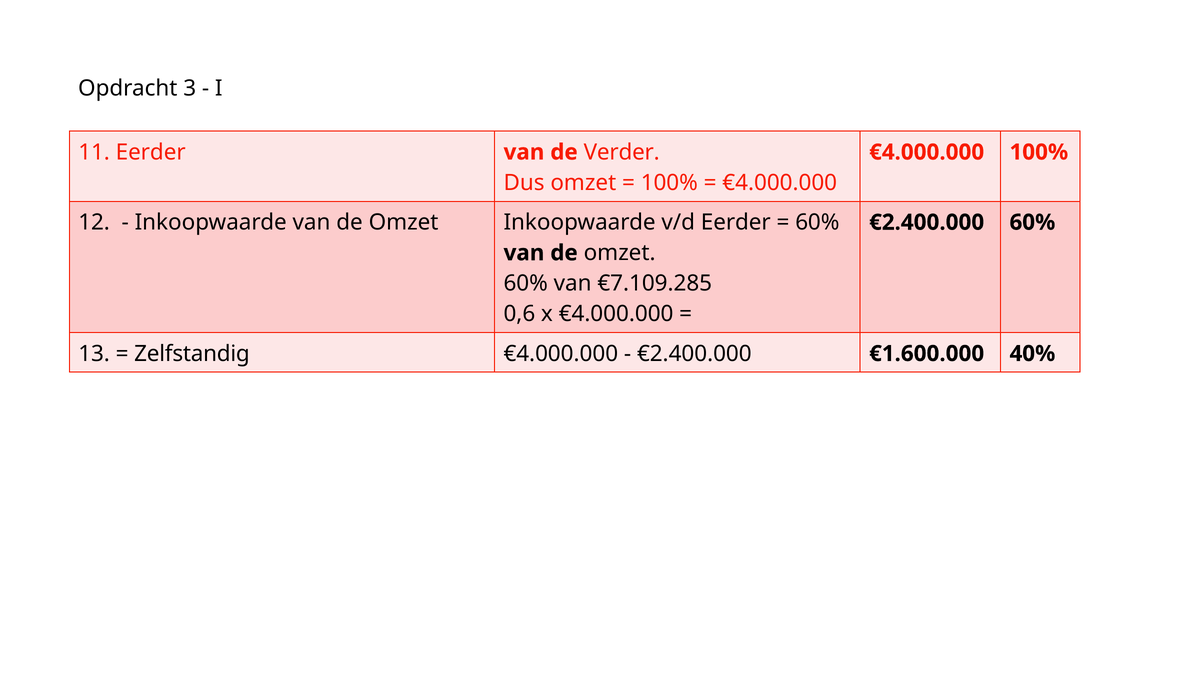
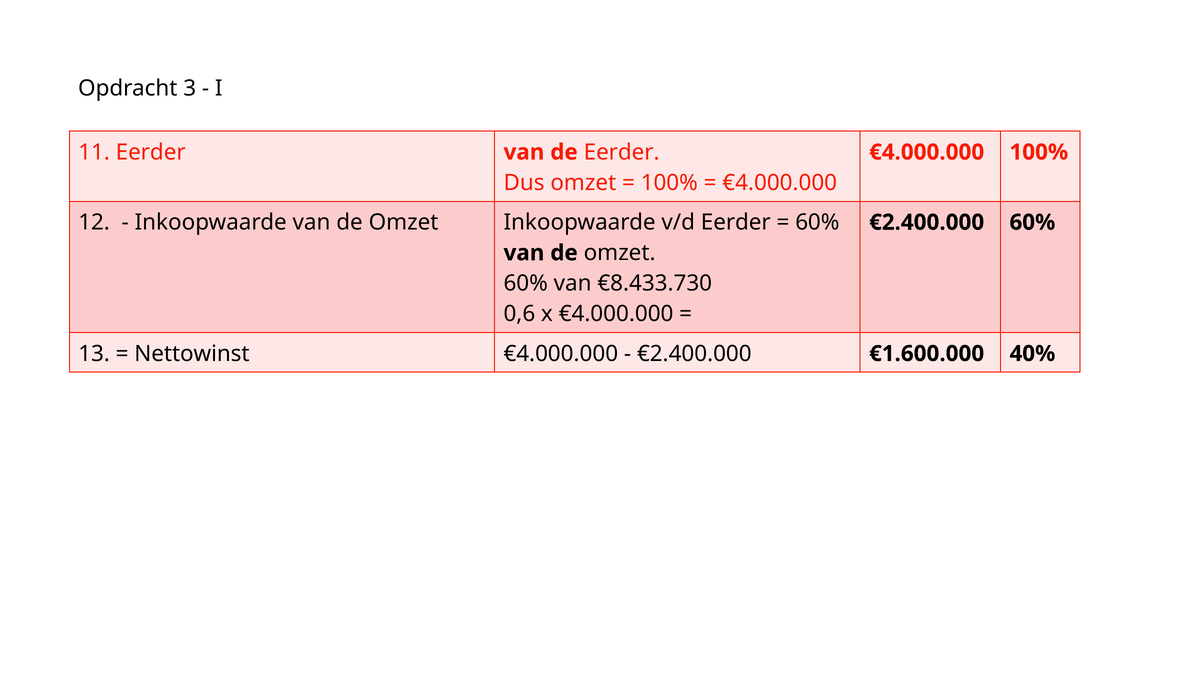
de Verder: Verder -> Eerder
€7.109.285: €7.109.285 -> €8.433.730
Zelfstandig: Zelfstandig -> Nettowinst
